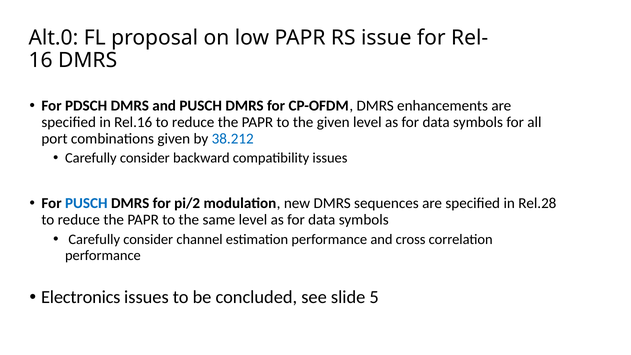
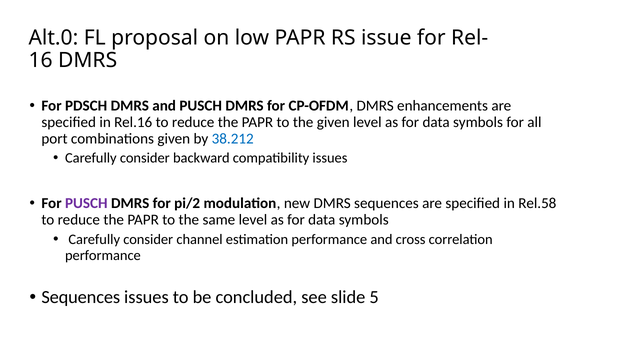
PUSCH at (86, 203) colour: blue -> purple
Rel.28: Rel.28 -> Rel.58
Electronics at (81, 297): Electronics -> Sequences
